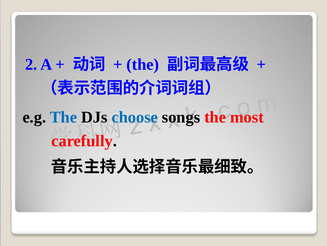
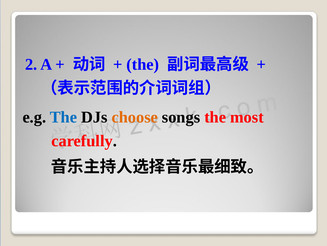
choose colour: blue -> orange
